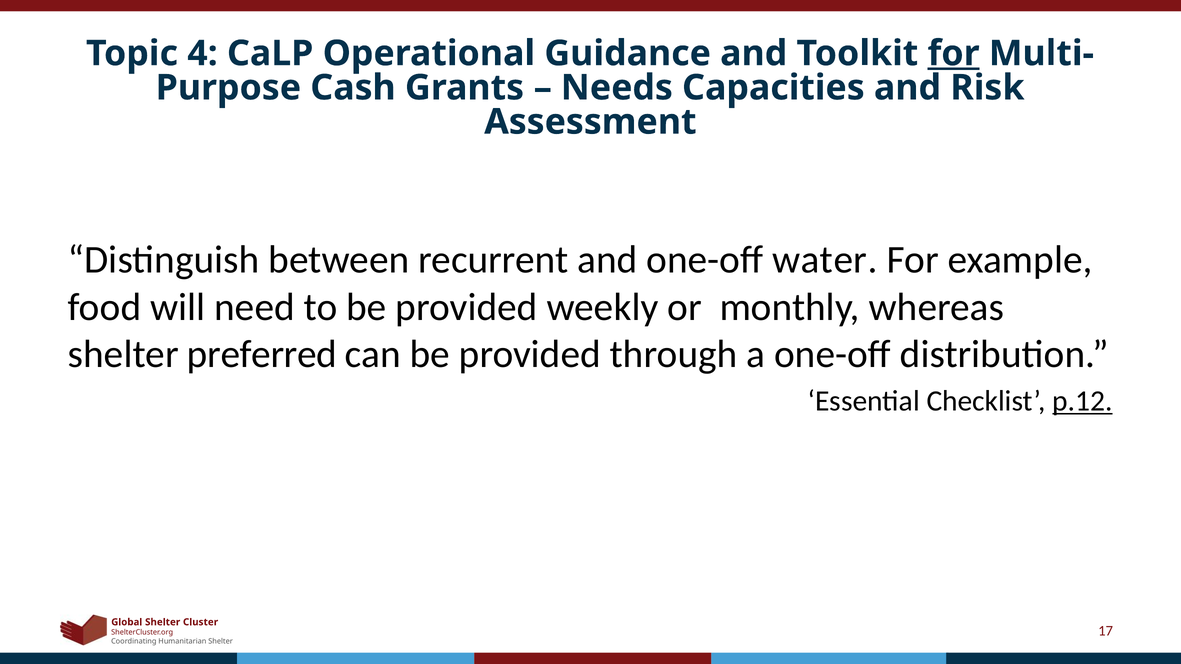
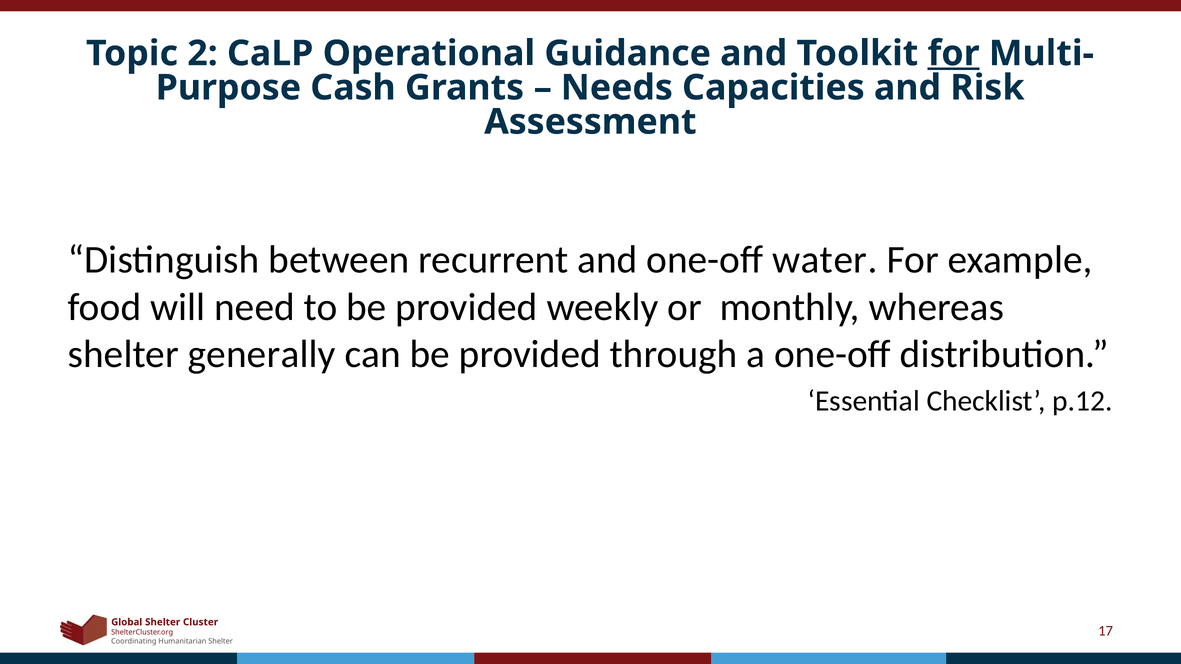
4: 4 -> 2
preferred: preferred -> generally
p.12 underline: present -> none
